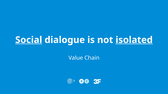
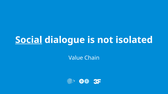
isolated underline: present -> none
